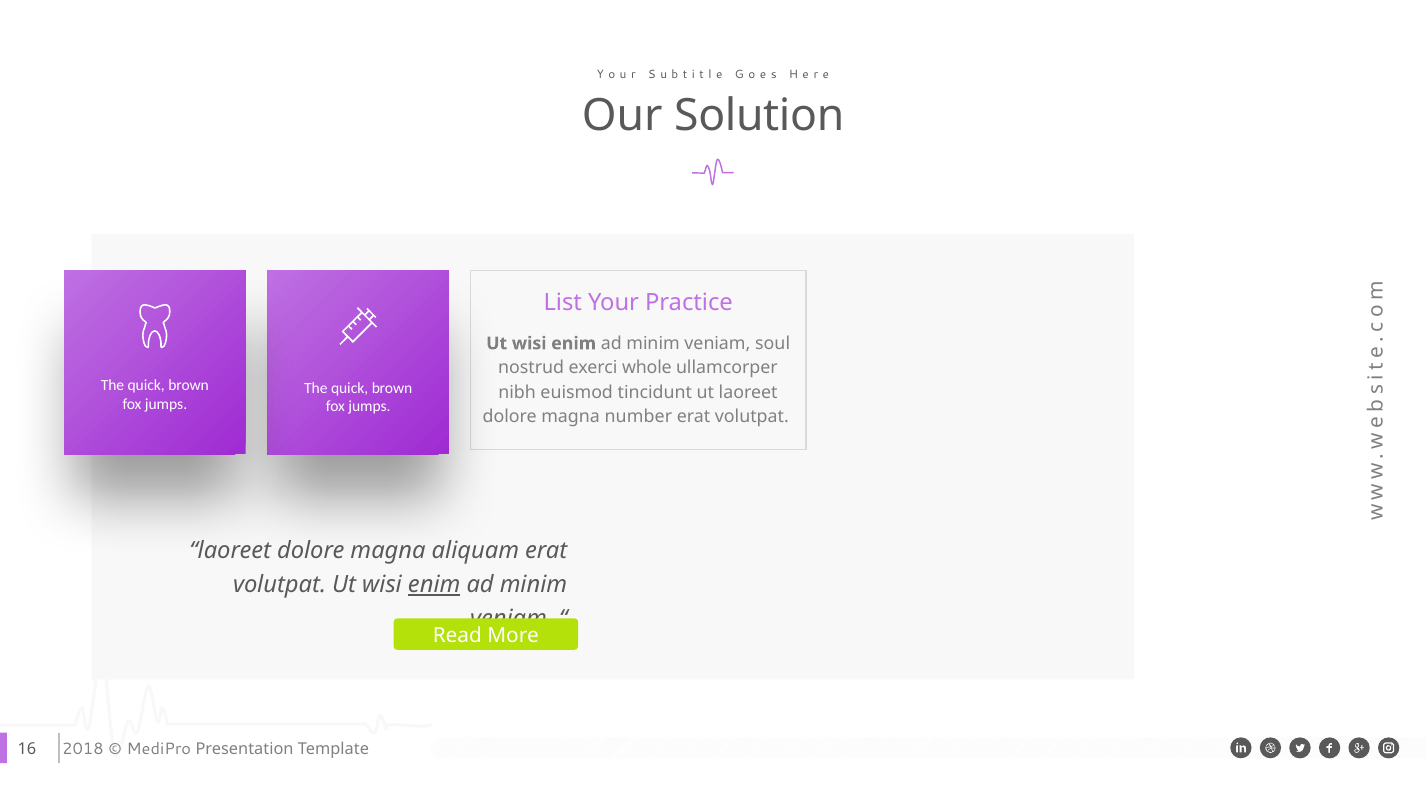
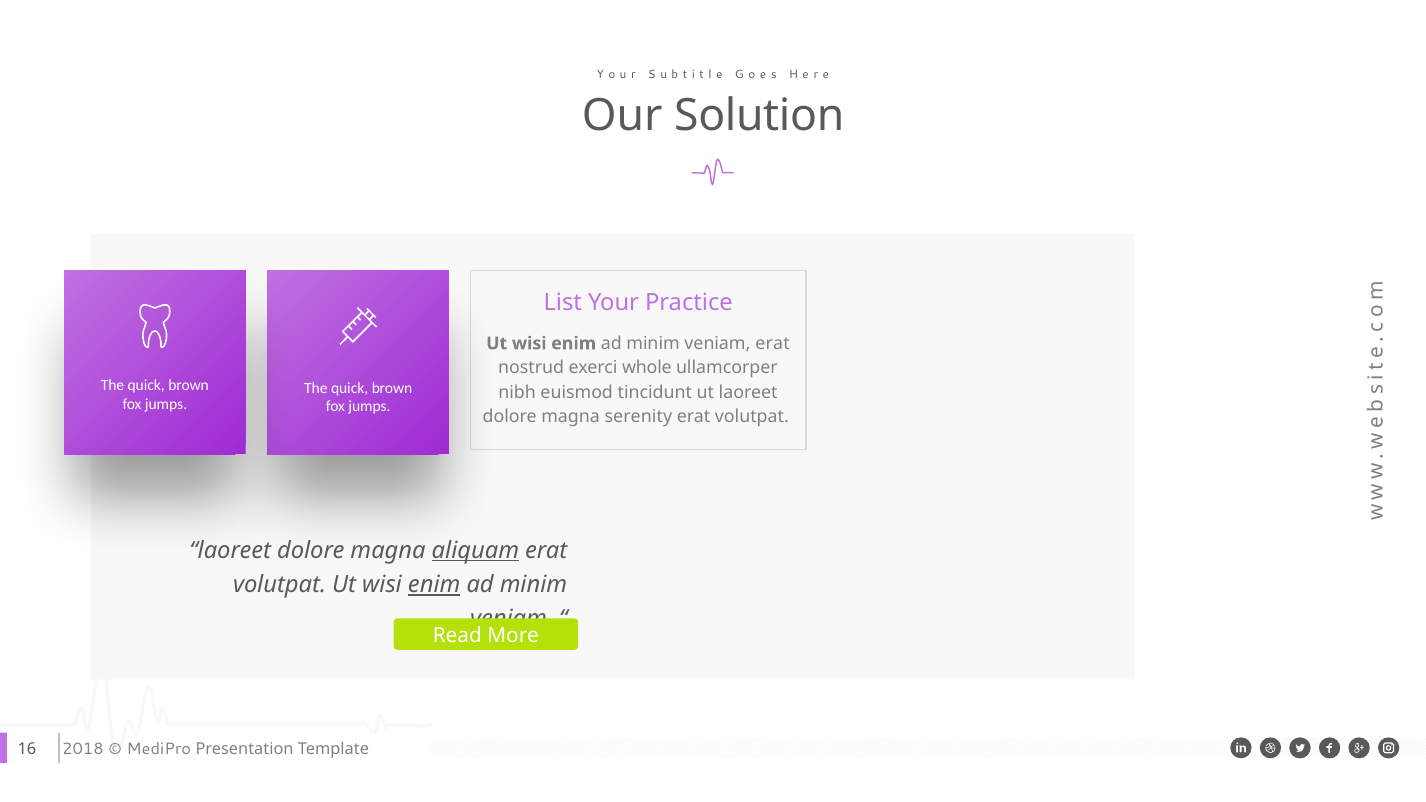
veniam soul: soul -> erat
number: number -> serenity
aliquam underline: none -> present
